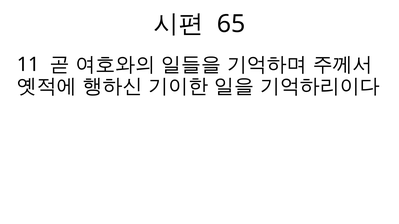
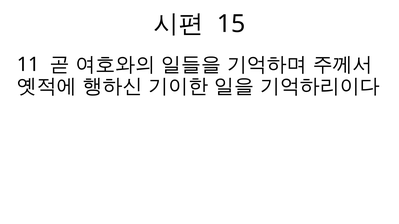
65: 65 -> 15
